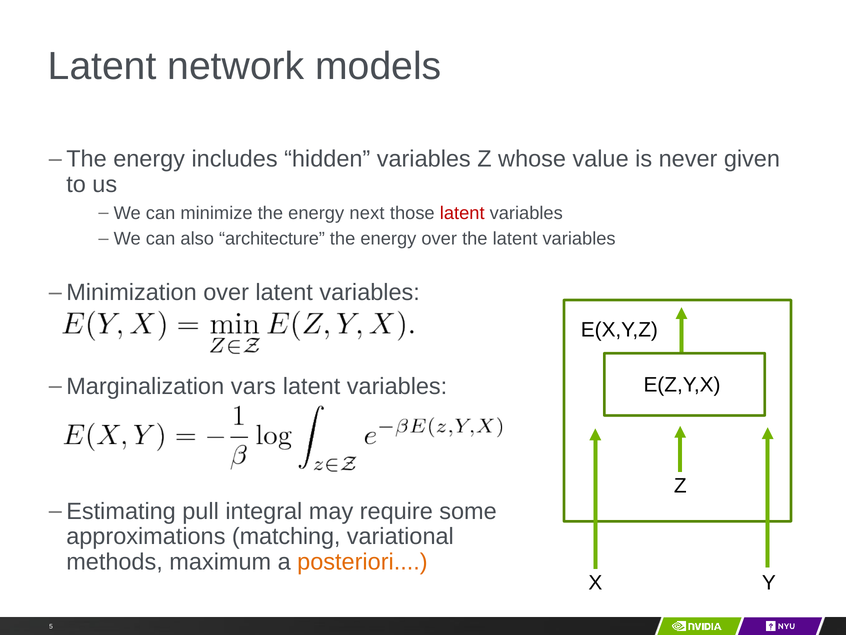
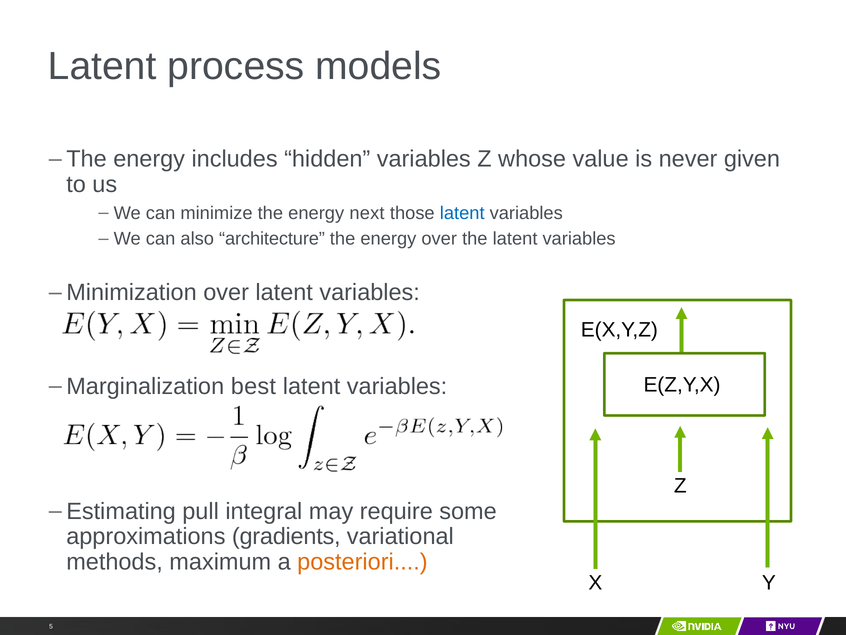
network: network -> process
latent at (462, 213) colour: red -> blue
vars: vars -> best
matching: matching -> gradients
